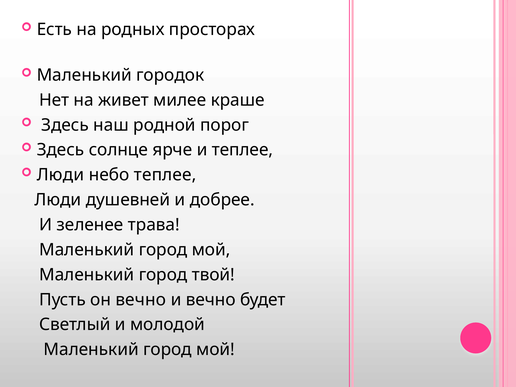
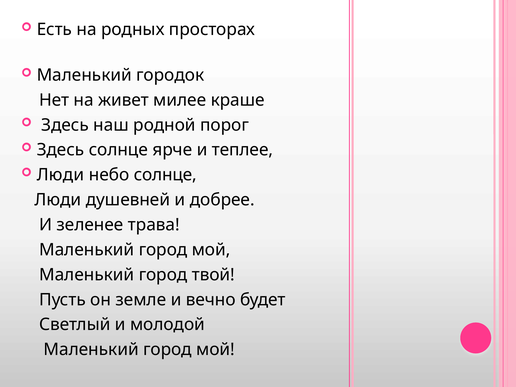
небо теплее: теплее -> солнце
он вечно: вечно -> земле
